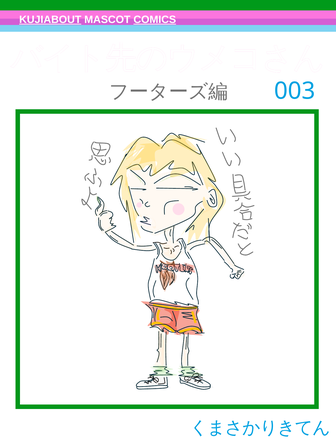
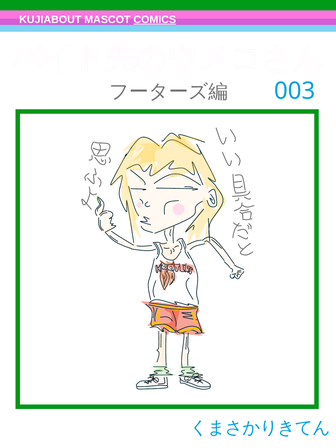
KUJIABOUT underline: present -> none
